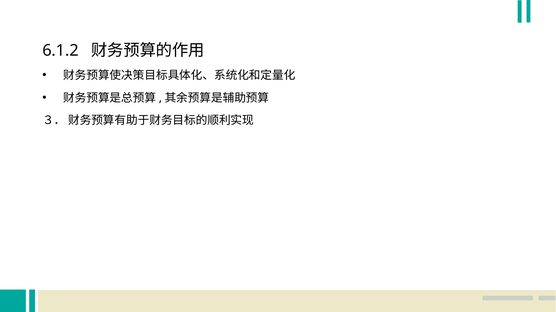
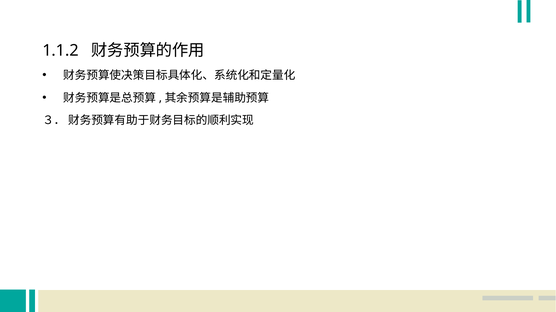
6.1.2: 6.1.2 -> 1.1.2
